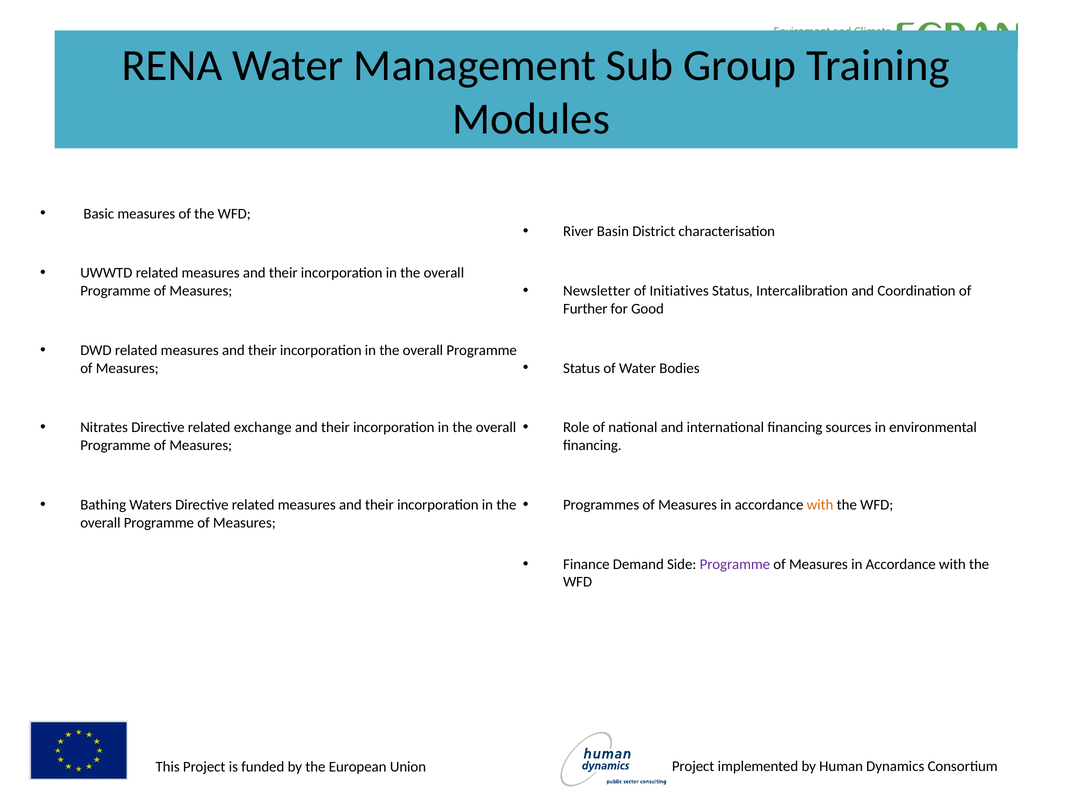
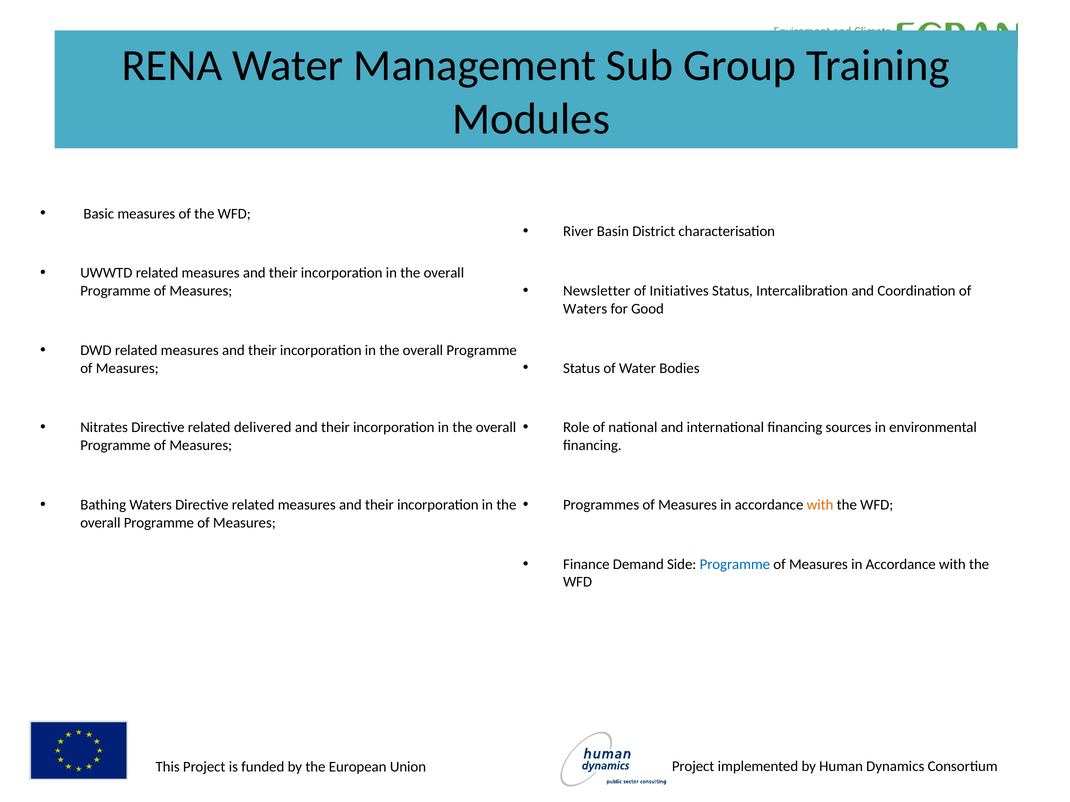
Further at (585, 309): Further -> Waters
exchange: exchange -> delivered
Programme at (735, 565) colour: purple -> blue
